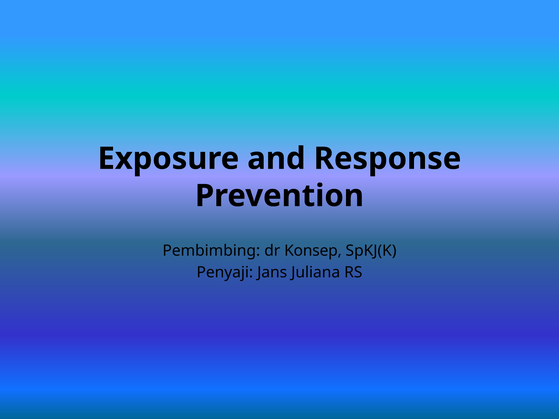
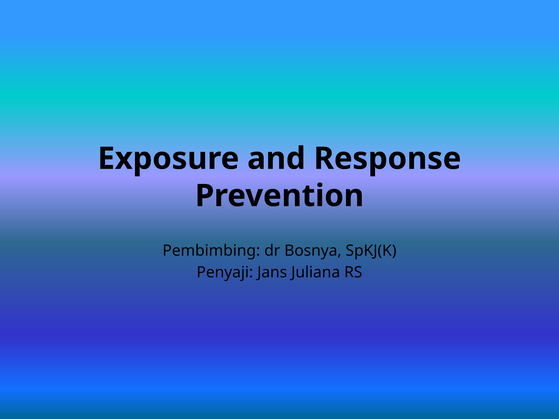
Konsep: Konsep -> Bosnya
